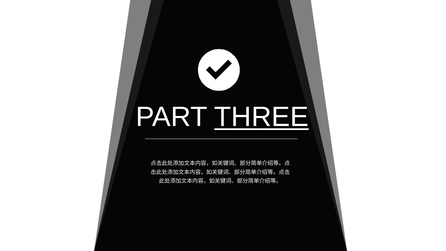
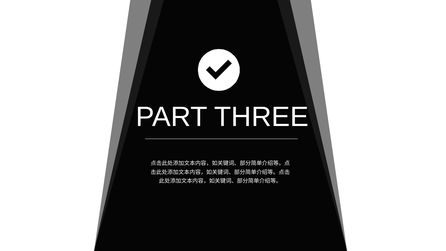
THREE underline: present -> none
